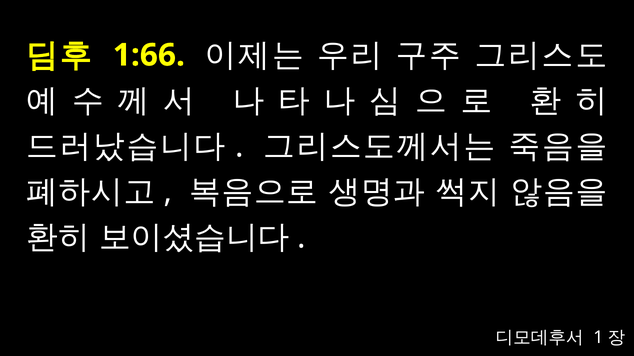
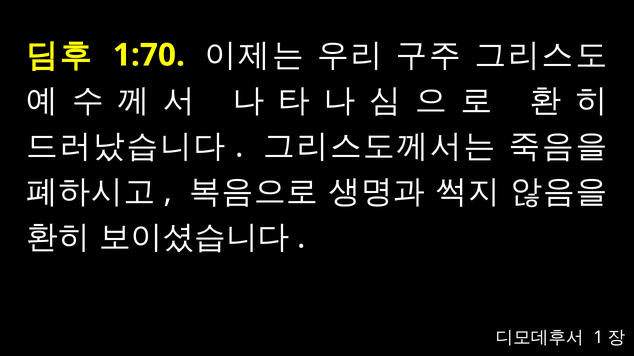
1:66: 1:66 -> 1:70
